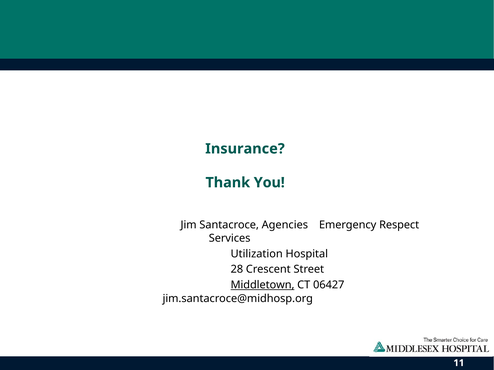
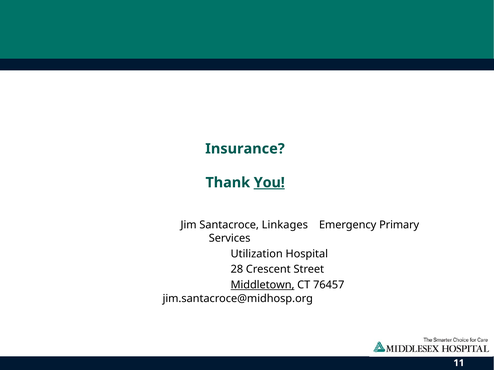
You underline: none -> present
Agencies: Agencies -> Linkages
Respect: Respect -> Primary
06427: 06427 -> 76457
